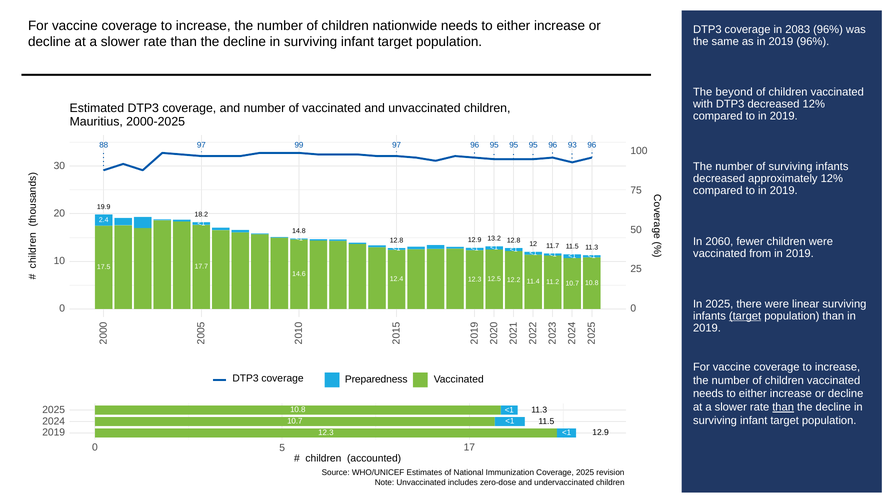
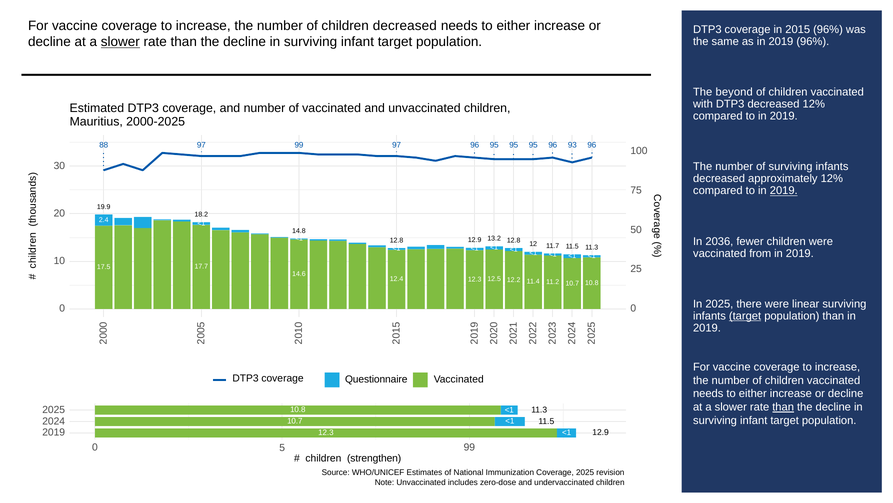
children nationwide: nationwide -> decreased
2083: 2083 -> 2015
slower at (120, 42) underline: none -> present
2019 at (784, 191) underline: none -> present
2060: 2060 -> 2036
Preparedness: Preparedness -> Questionnaire
5 17: 17 -> 99
accounted: accounted -> strengthen
